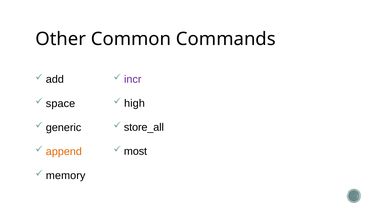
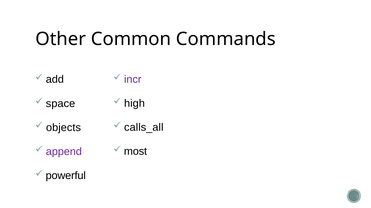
store_all: store_all -> calls_all
generic: generic -> objects
append colour: orange -> purple
memory: memory -> powerful
